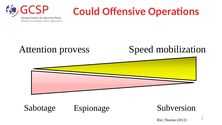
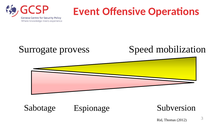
Could: Could -> Event
Attention: Attention -> Surrogate
